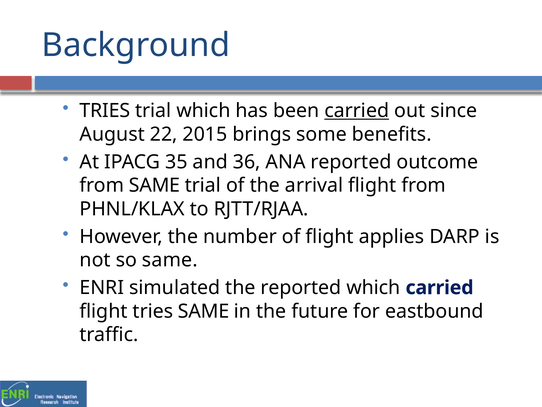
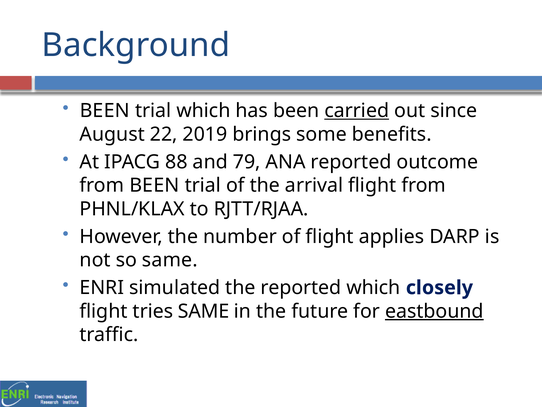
TRIES at (105, 111): TRIES -> BEEN
2015: 2015 -> 2019
35: 35 -> 88
36: 36 -> 79
from SAME: SAME -> BEEN
which carried: carried -> closely
eastbound underline: none -> present
